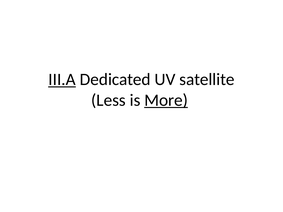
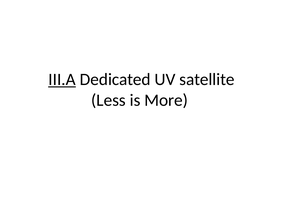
More underline: present -> none
